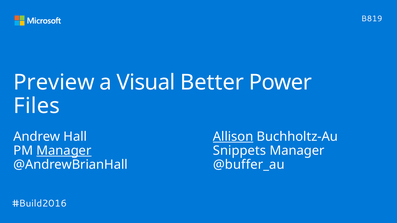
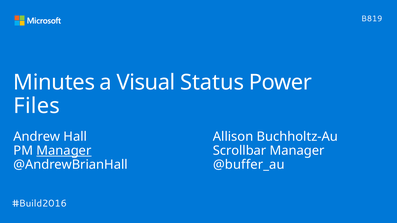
Preview: Preview -> Minutes
Better: Better -> Status
Allison underline: present -> none
Snippets: Snippets -> Scrollbar
